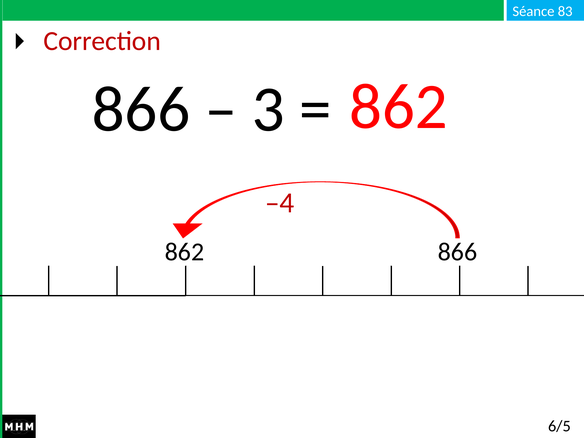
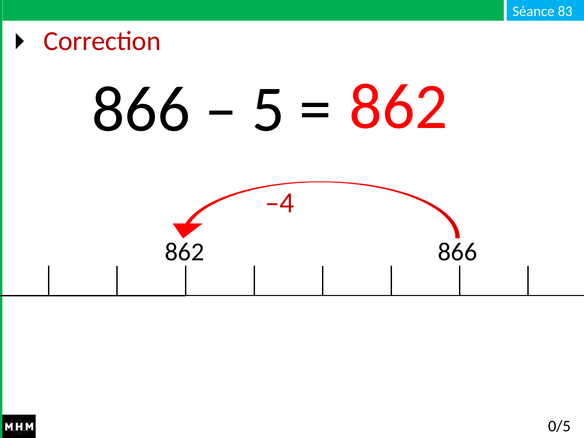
3: 3 -> 5
6/5: 6/5 -> 0/5
